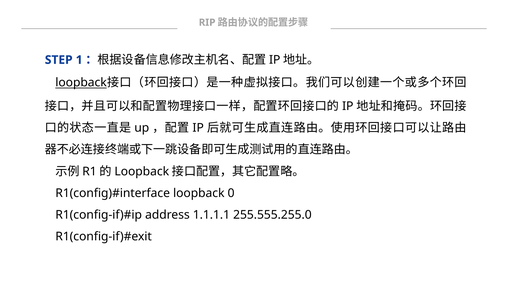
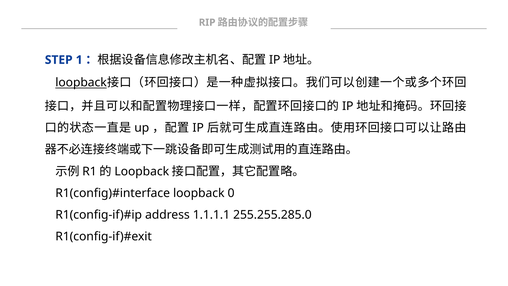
255.555.255.0: 255.555.255.0 -> 255.255.285.0
